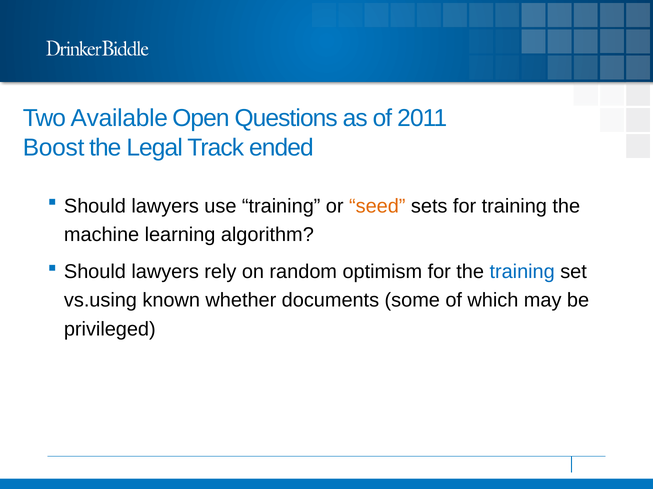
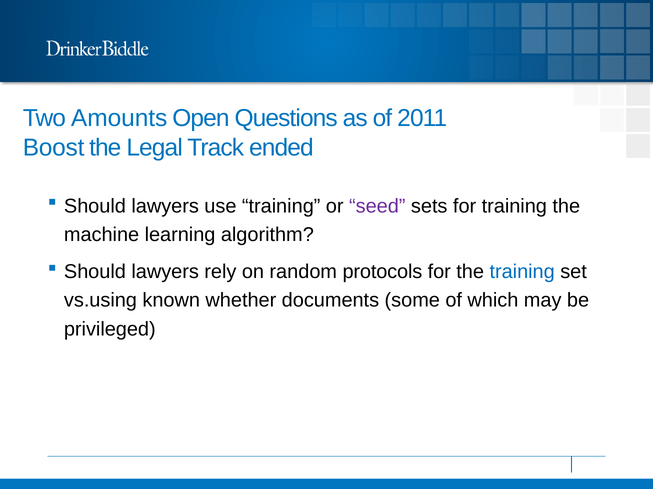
Available: Available -> Amounts
seed colour: orange -> purple
optimism: optimism -> protocols
